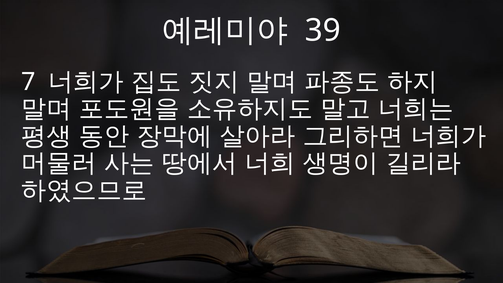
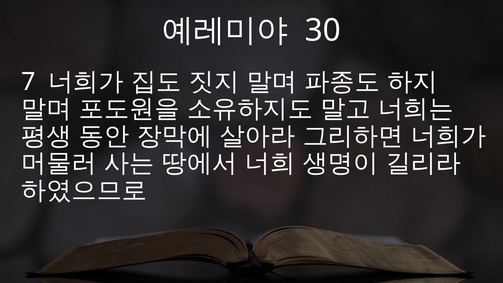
39: 39 -> 30
